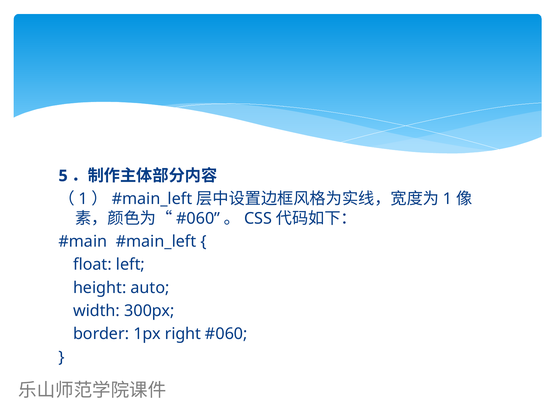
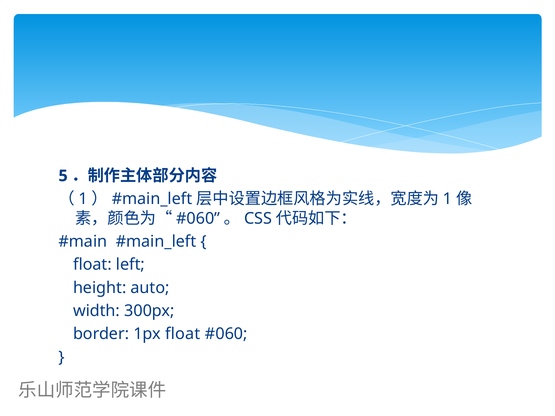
1px right: right -> float
